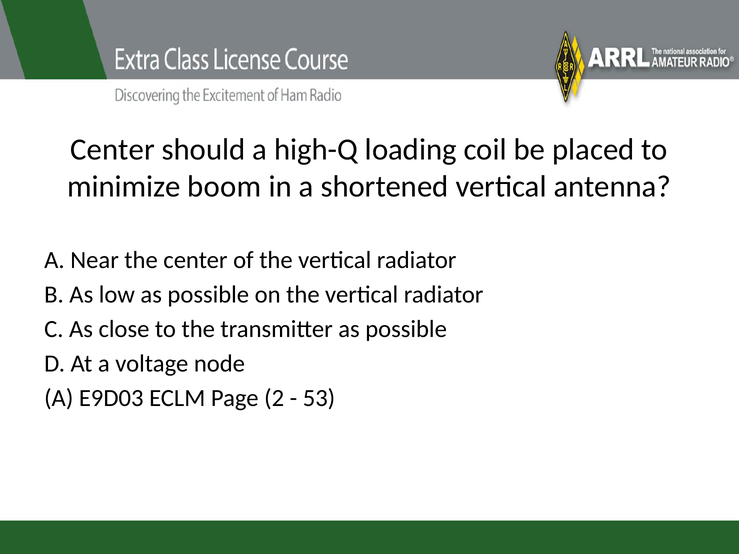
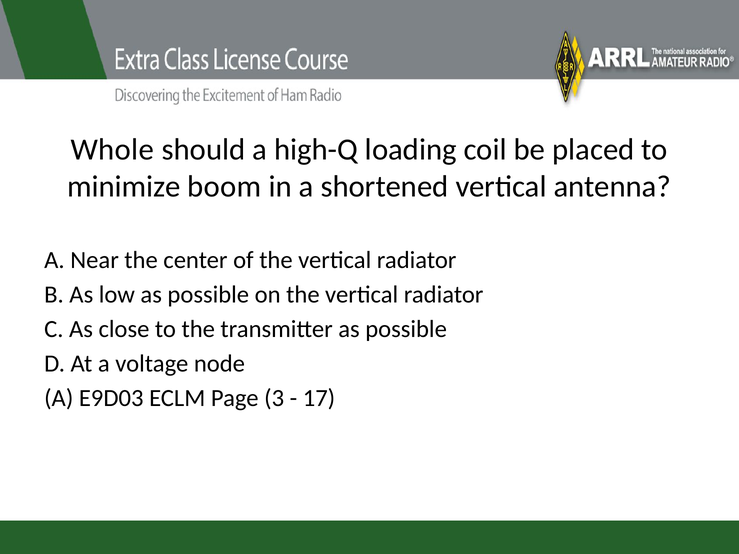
Center at (113, 150): Center -> Whole
2: 2 -> 3
53: 53 -> 17
